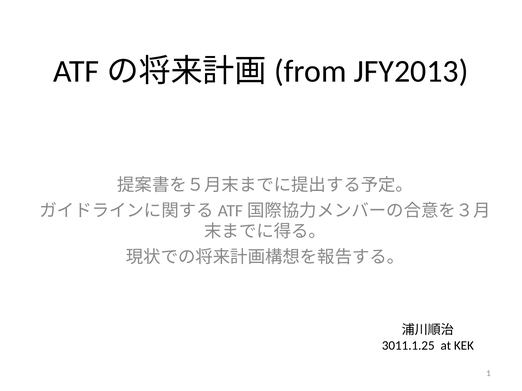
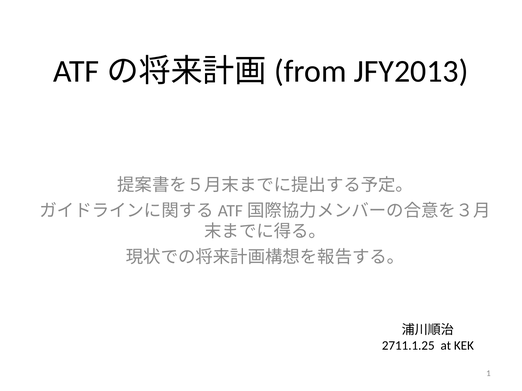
3011.1.25: 3011.1.25 -> 2711.1.25
